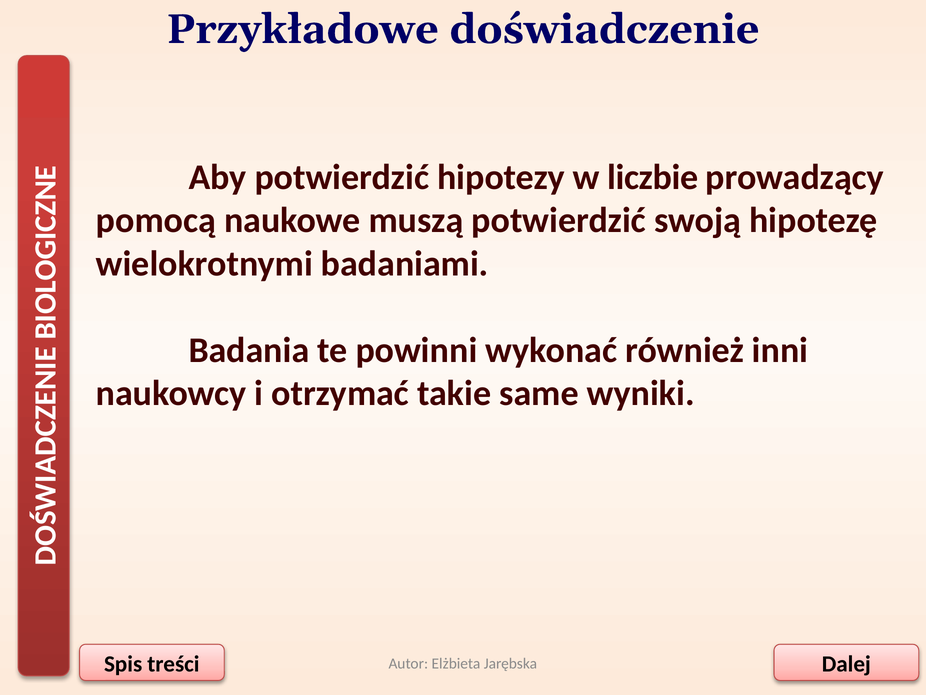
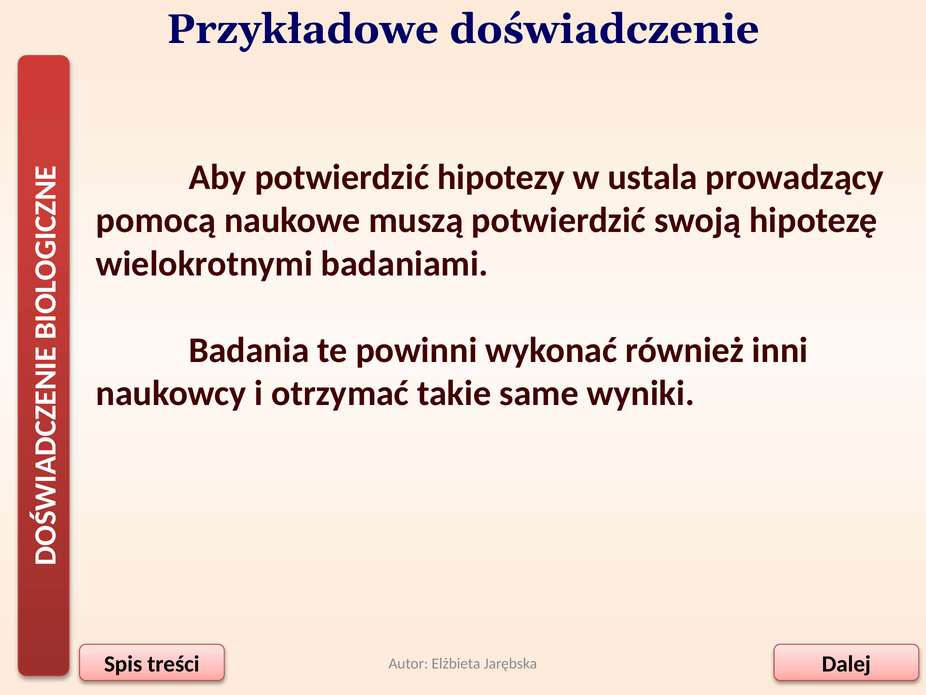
liczbie: liczbie -> ustala
